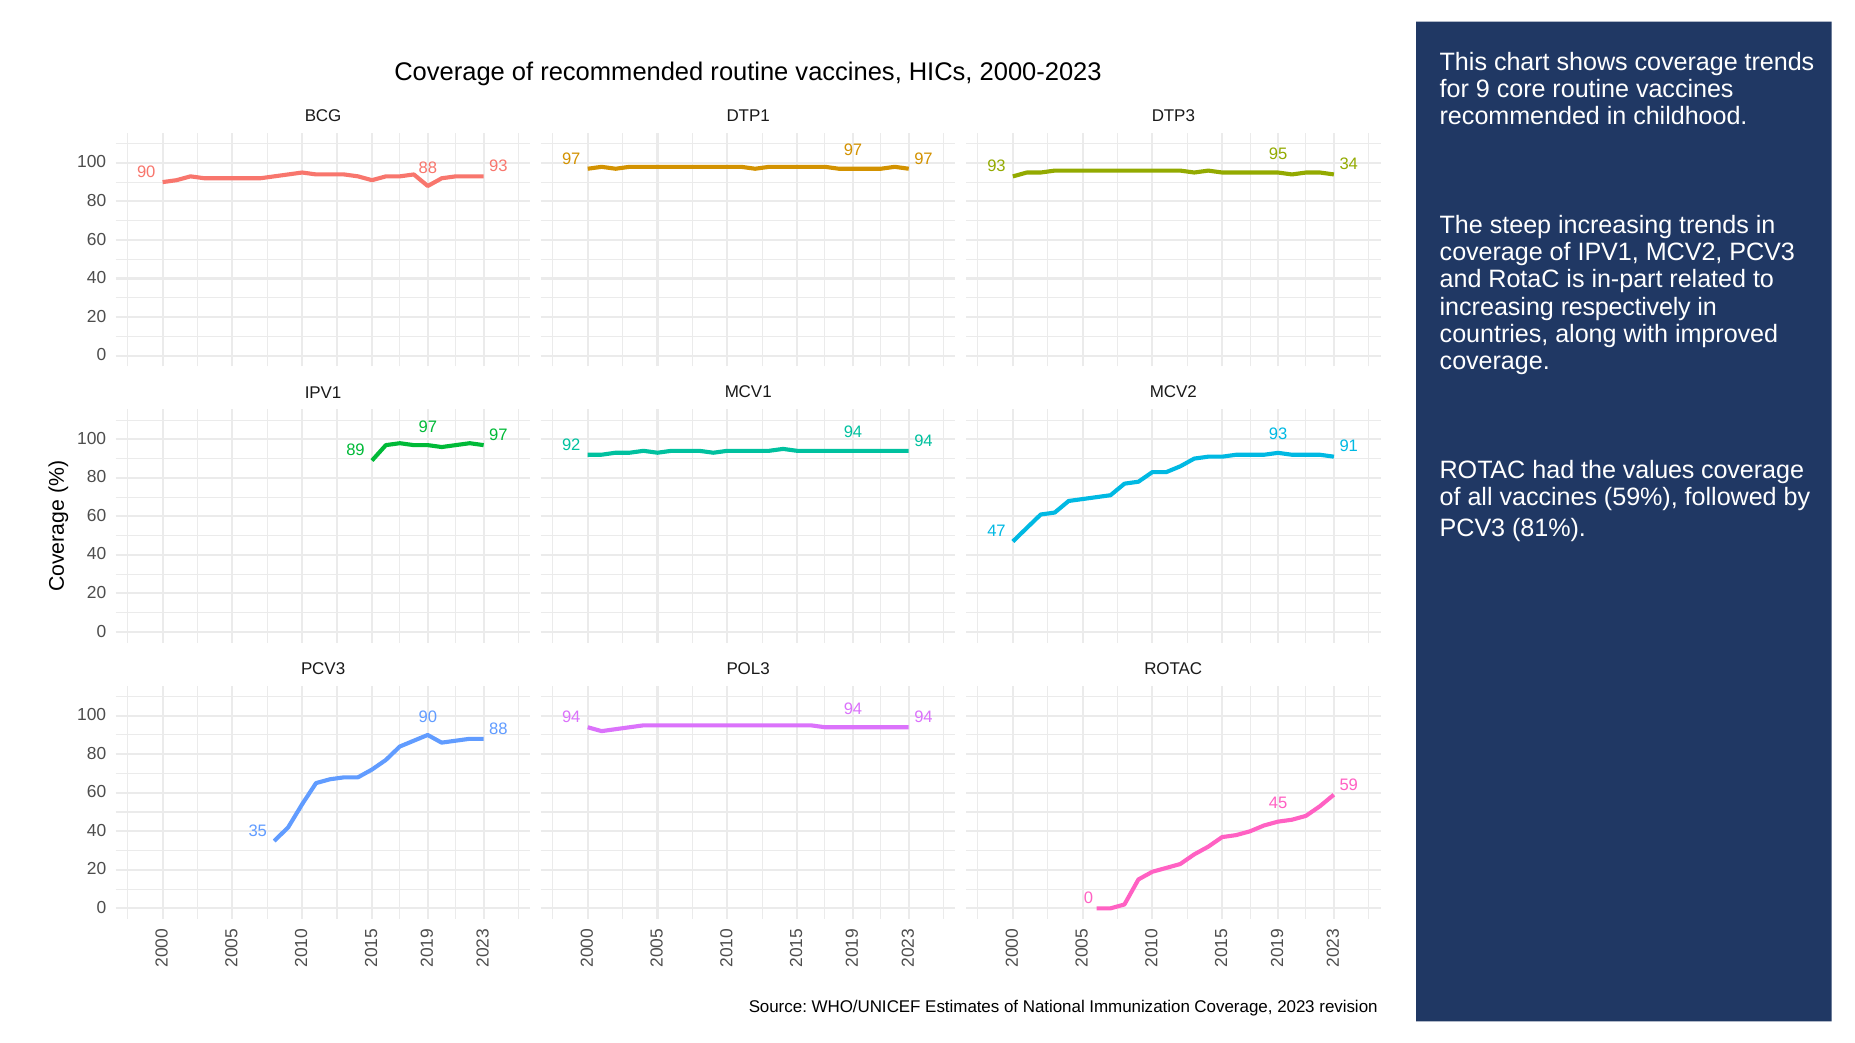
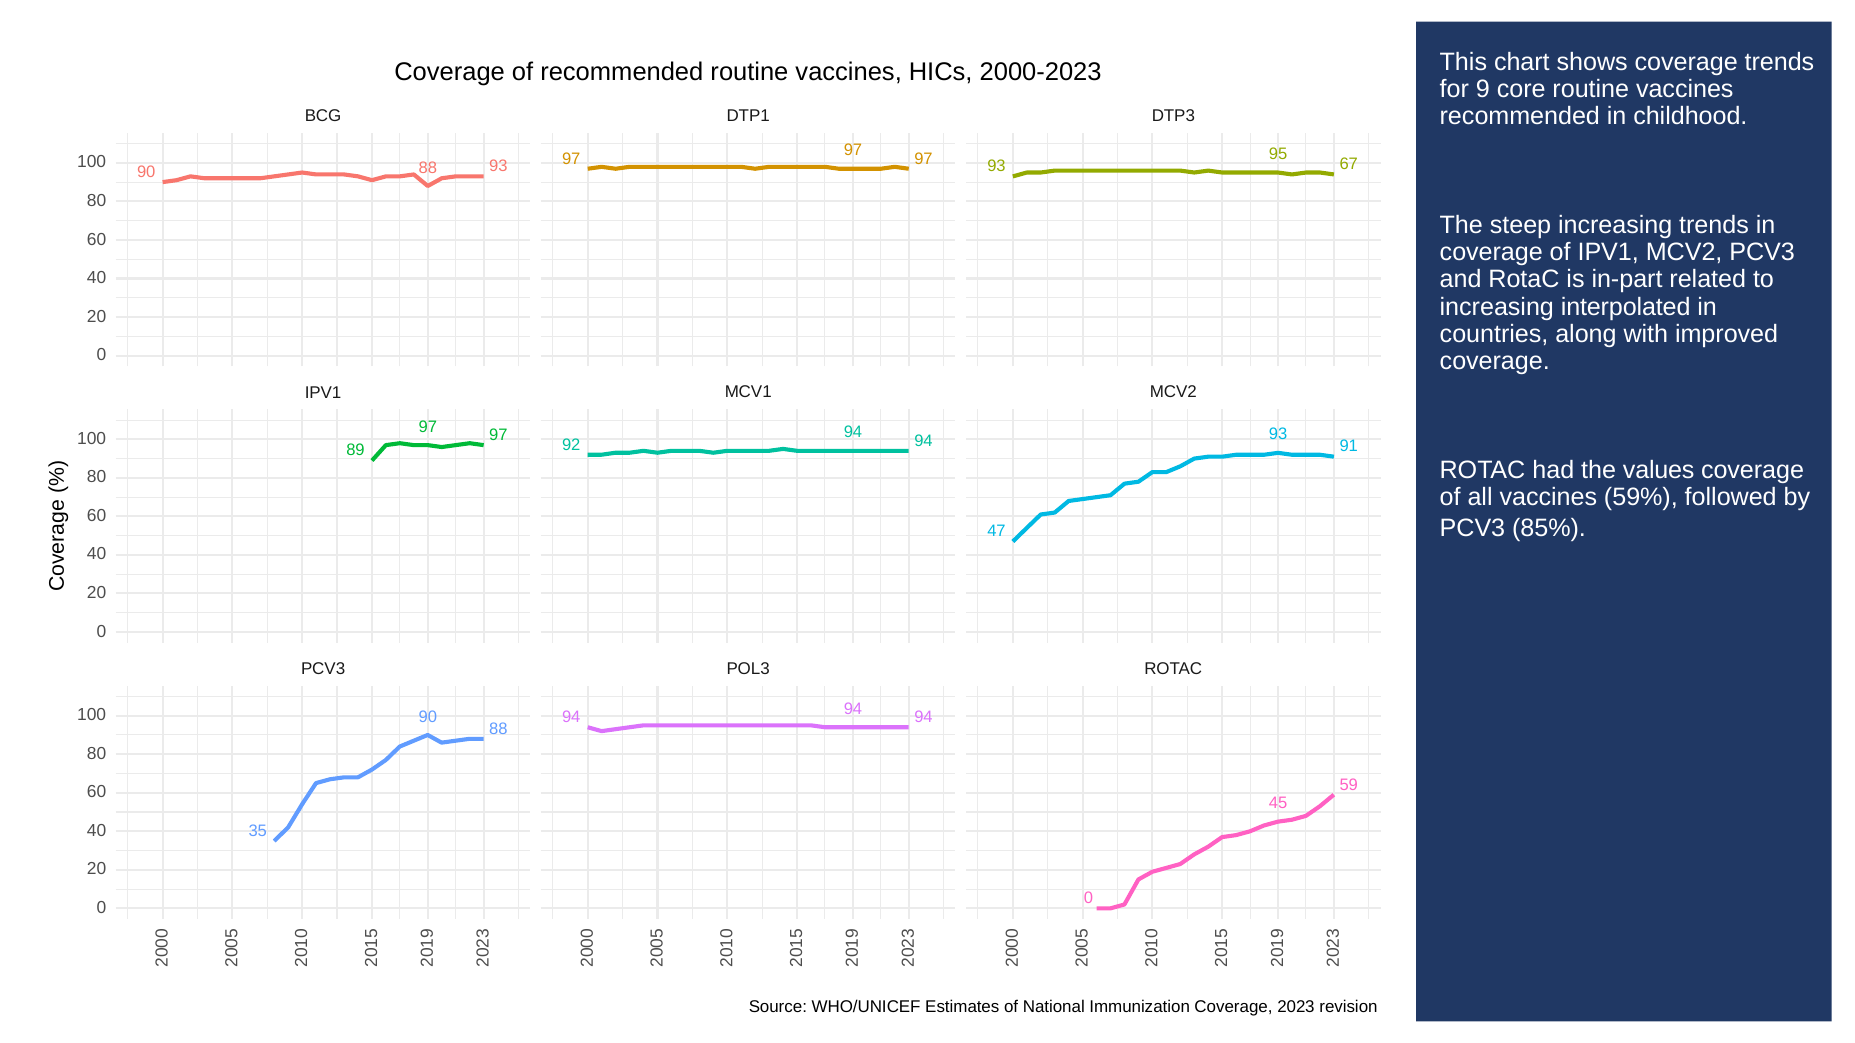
34: 34 -> 67
respectively: respectively -> interpolated
81%: 81% -> 85%
